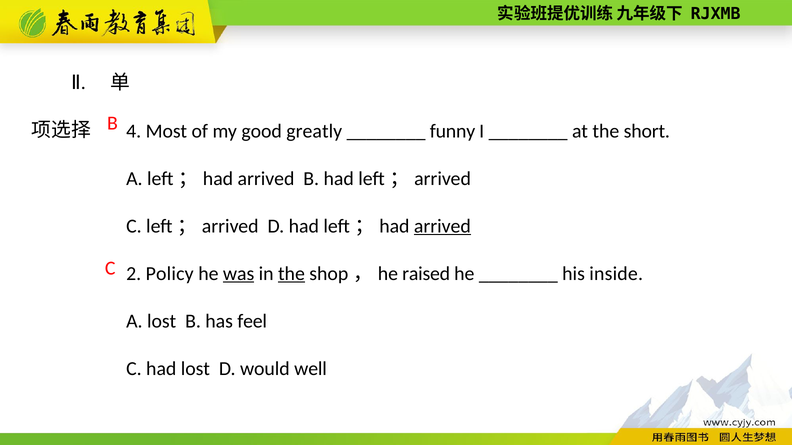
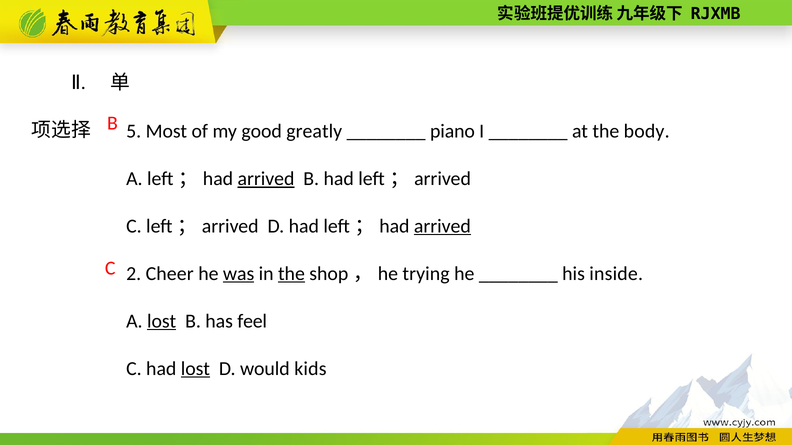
4: 4 -> 5
funny: funny -> piano
short: short -> body
arrived at (266, 179) underline: none -> present
Policy: Policy -> Cheer
raised: raised -> trying
lost at (162, 321) underline: none -> present
lost at (195, 369) underline: none -> present
well: well -> kids
